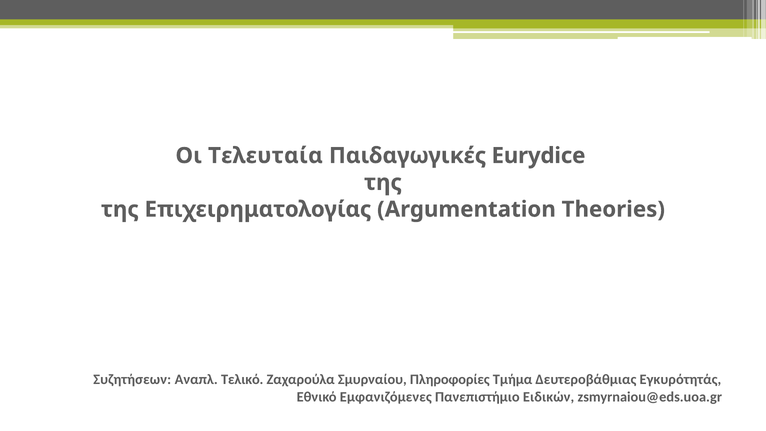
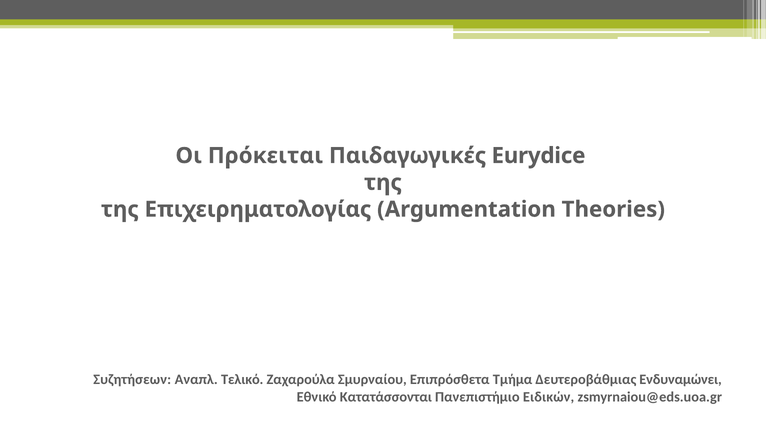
Τελευταία: Τελευταία -> Πρόκειται
Πληροφορίες: Πληροφορίες -> Επιπρόσθετα
Εγκυρότητάς: Εγκυρότητάς -> Eνδυναμώνει
Εμφανιζόμενες: Εμφανιζόμενες -> Κατατάσσονται
